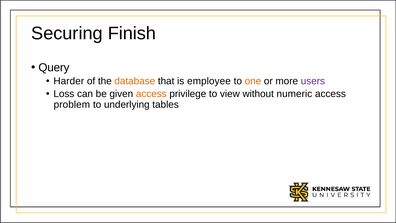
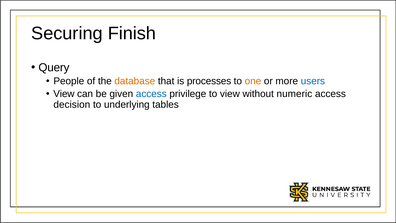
Harder: Harder -> People
employee: employee -> processes
users colour: purple -> blue
Loss at (64, 94): Loss -> View
access at (151, 94) colour: orange -> blue
problem: problem -> decision
